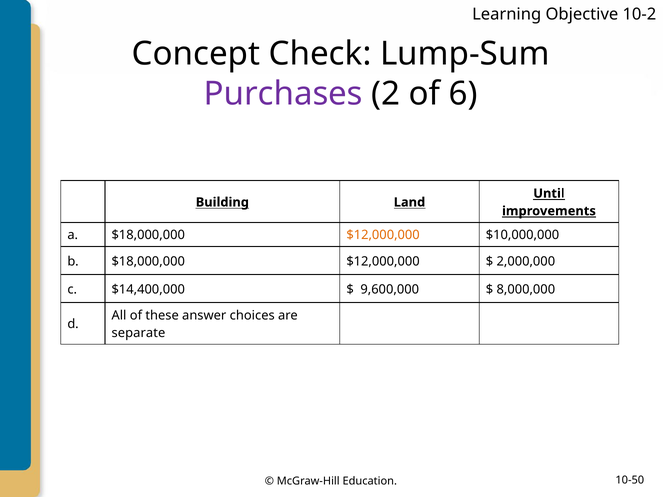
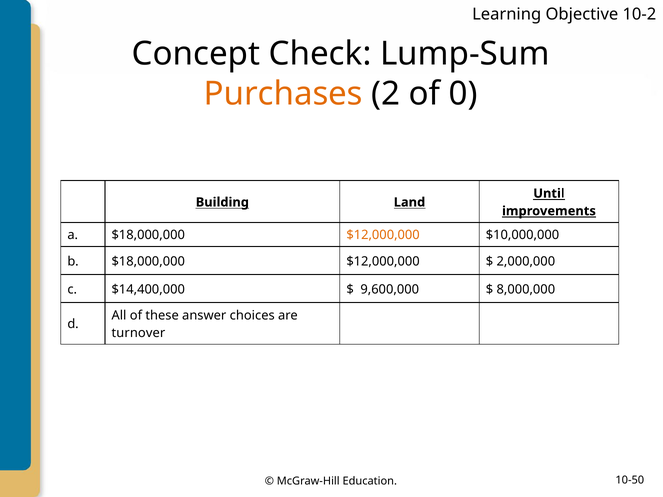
Purchases colour: purple -> orange
6: 6 -> 0
separate: separate -> turnover
